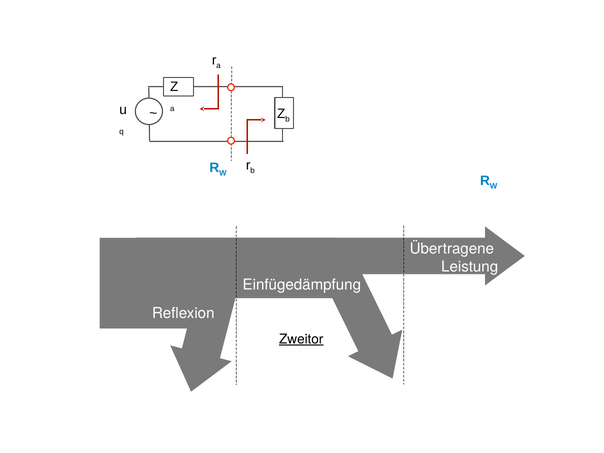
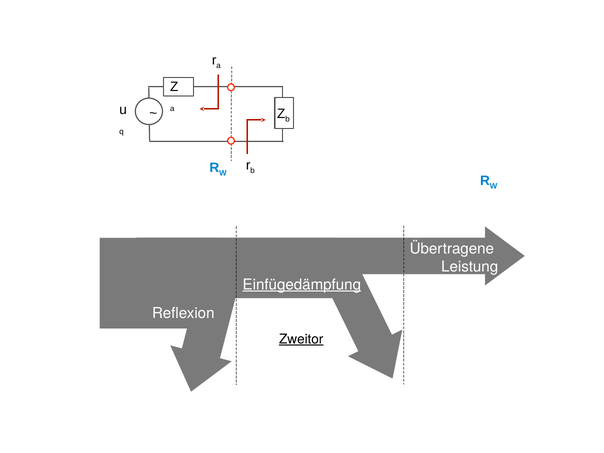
Einfügedämpfung underline: none -> present
